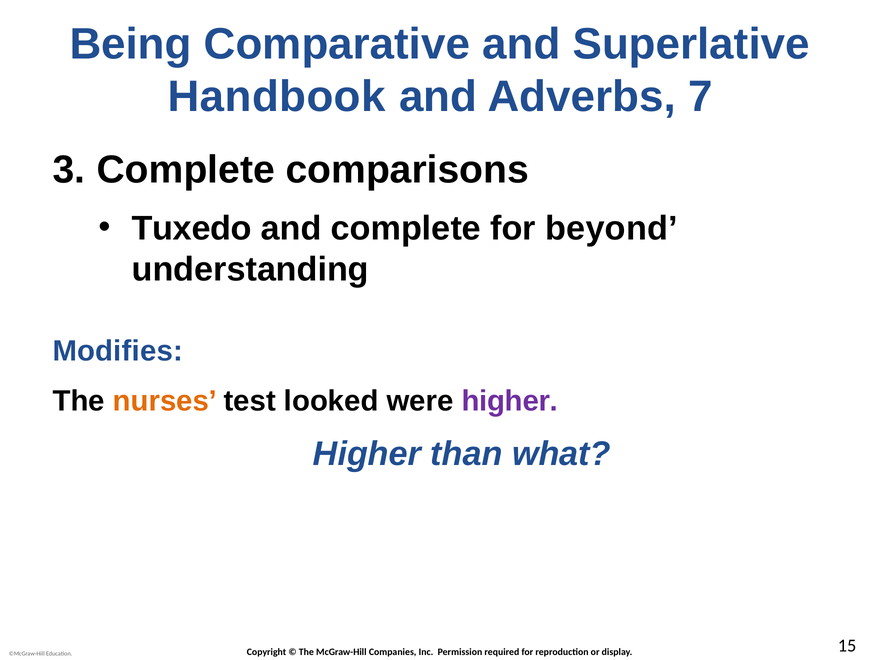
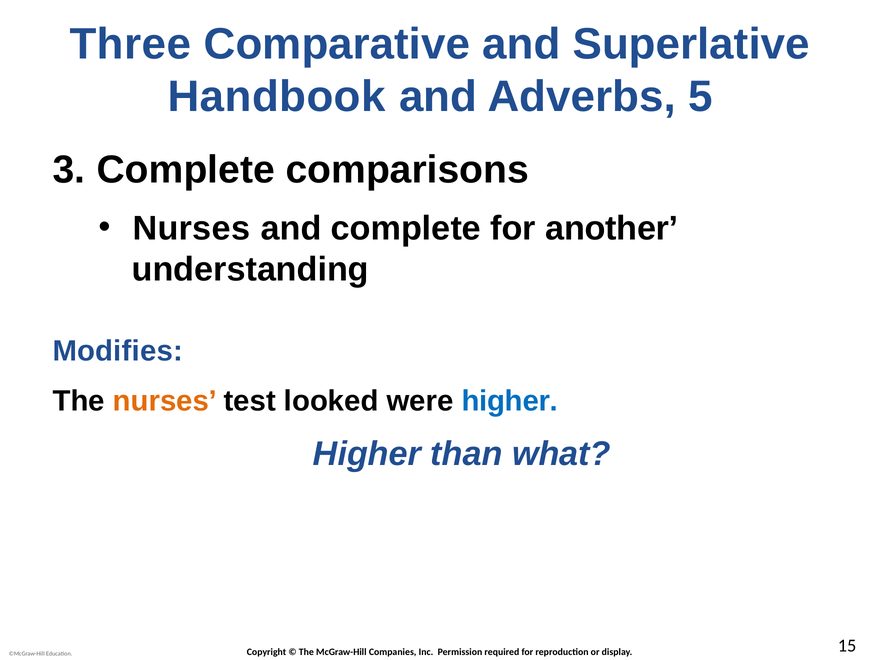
Being: Being -> Three
7: 7 -> 5
Tuxedo at (192, 228): Tuxedo -> Nurses
beyond: beyond -> another
higher at (510, 401) colour: purple -> blue
